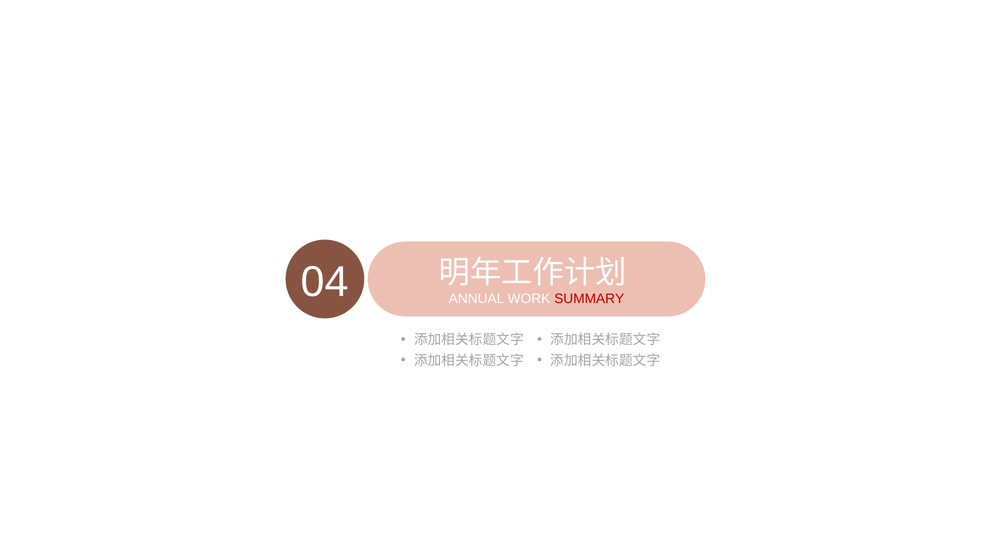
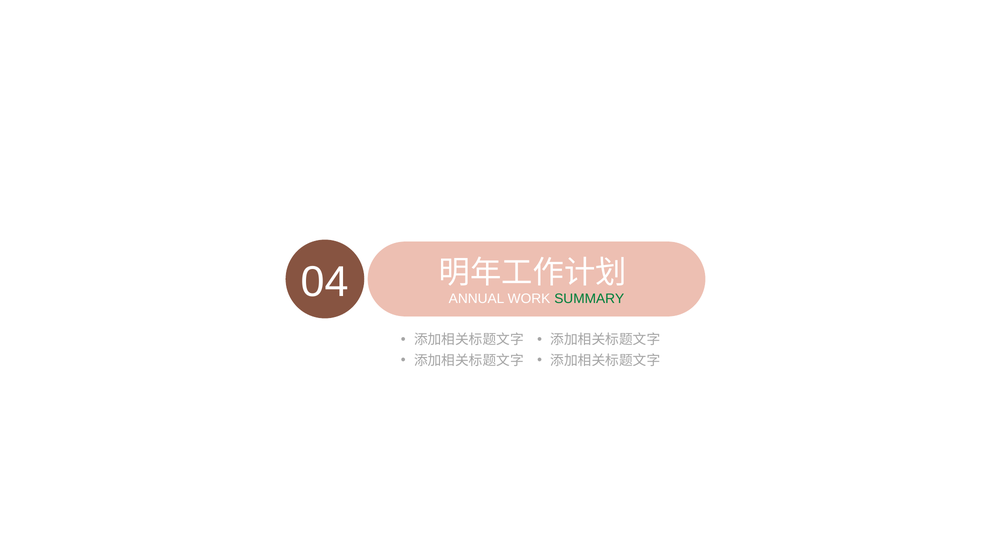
SUMMARY colour: red -> green
